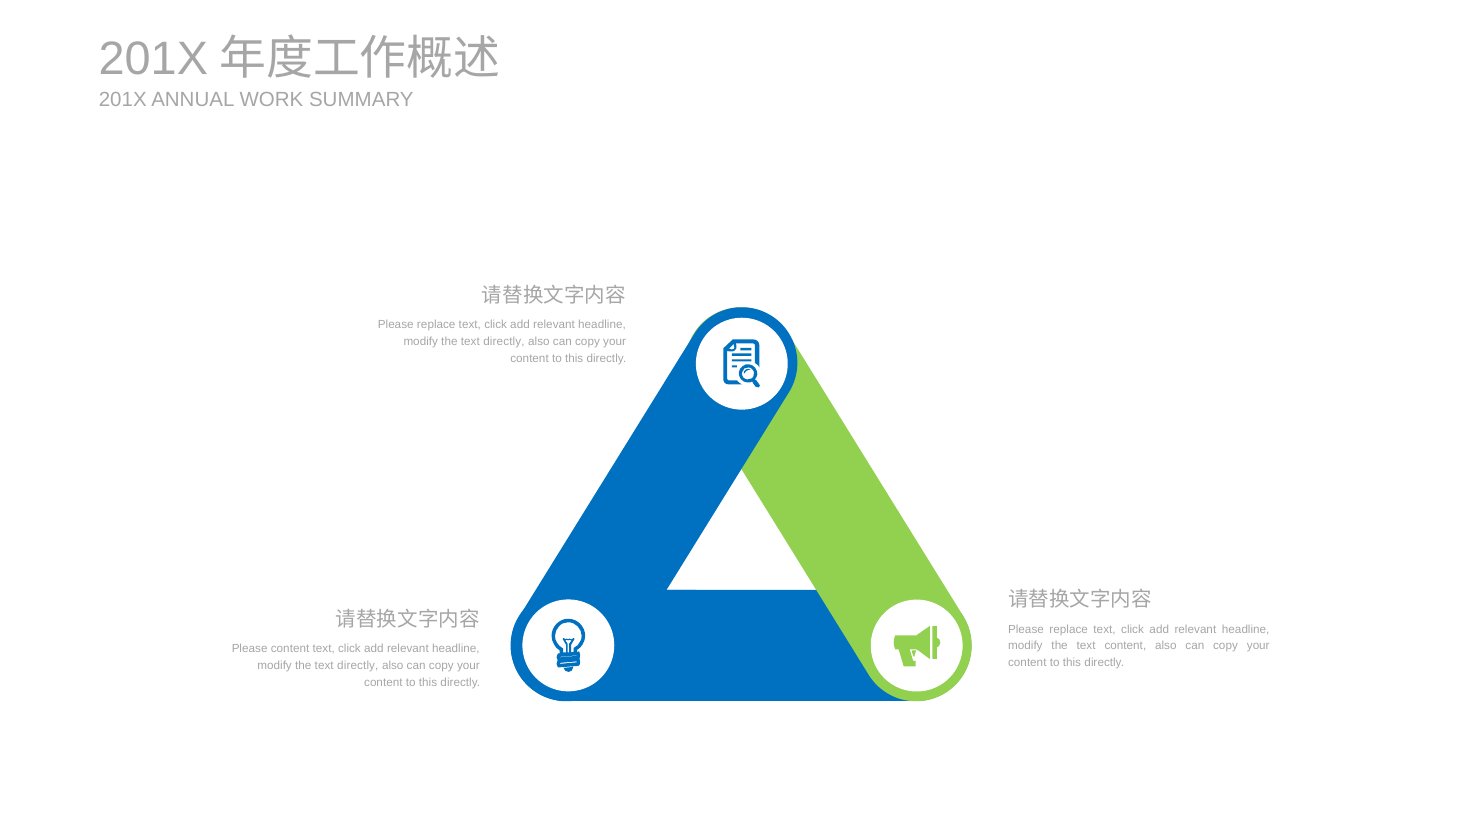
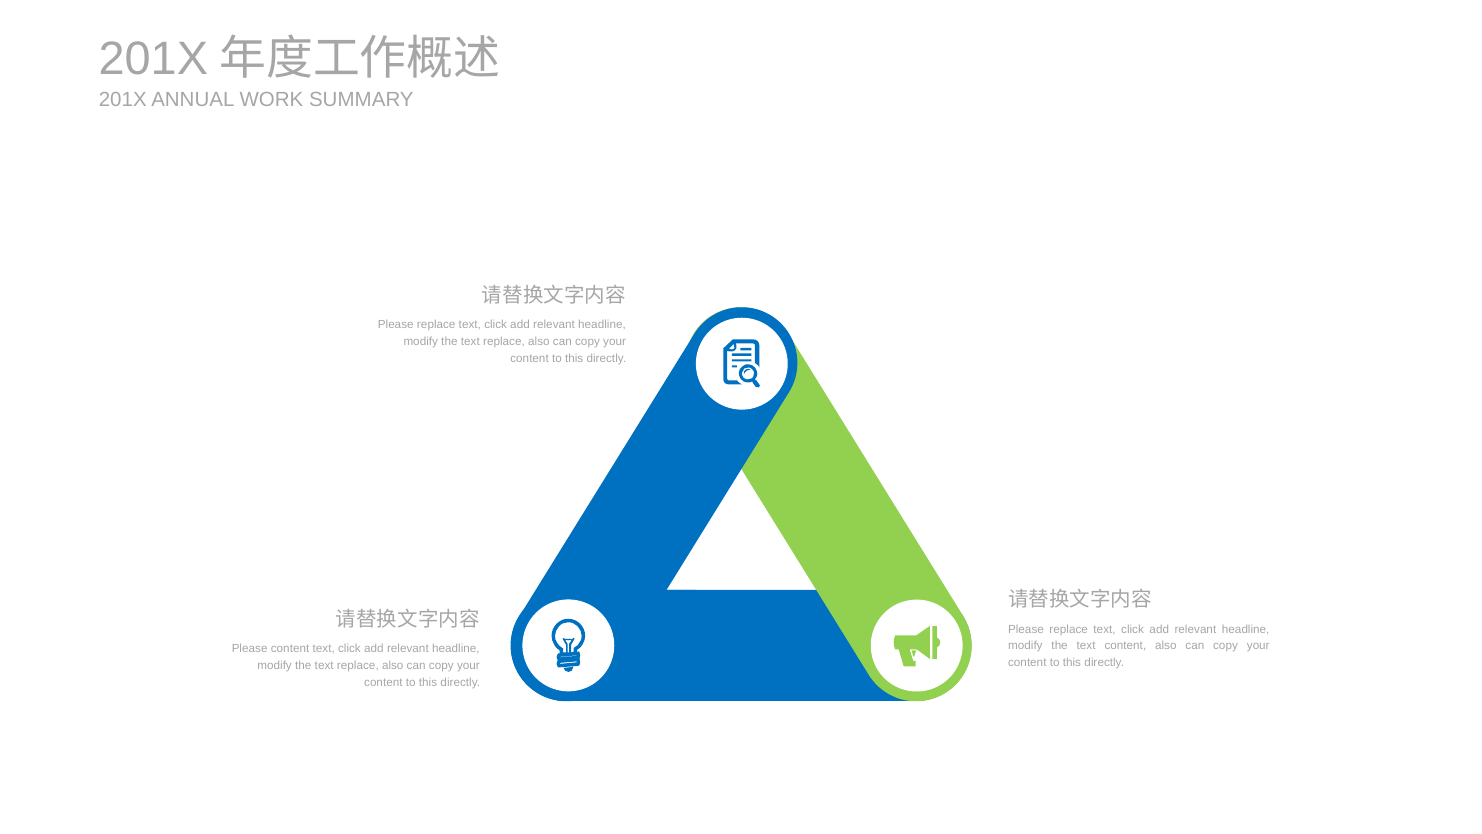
directly at (504, 341): directly -> replace
directly at (358, 665): directly -> replace
